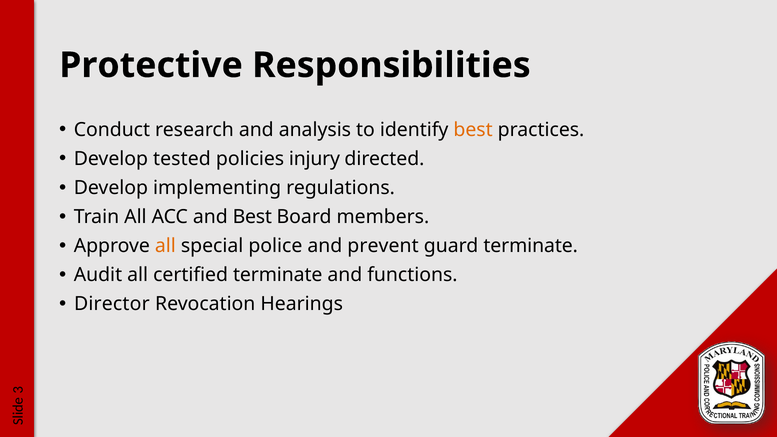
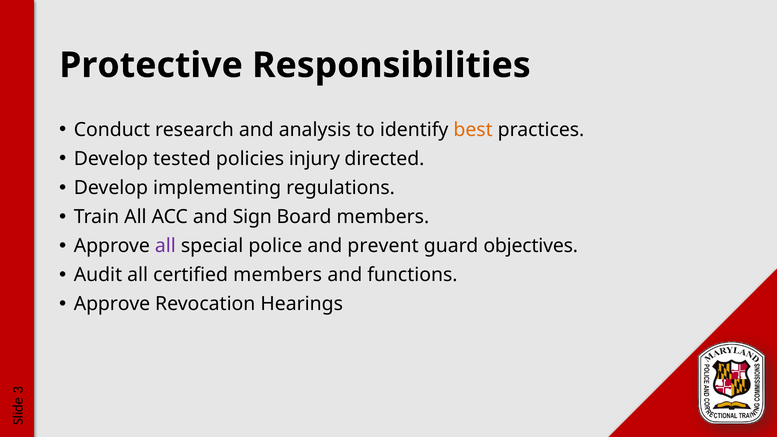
and Best: Best -> Sign
all at (165, 246) colour: orange -> purple
guard terminate: terminate -> objectives
certified terminate: terminate -> members
Director at (112, 304): Director -> Approve
